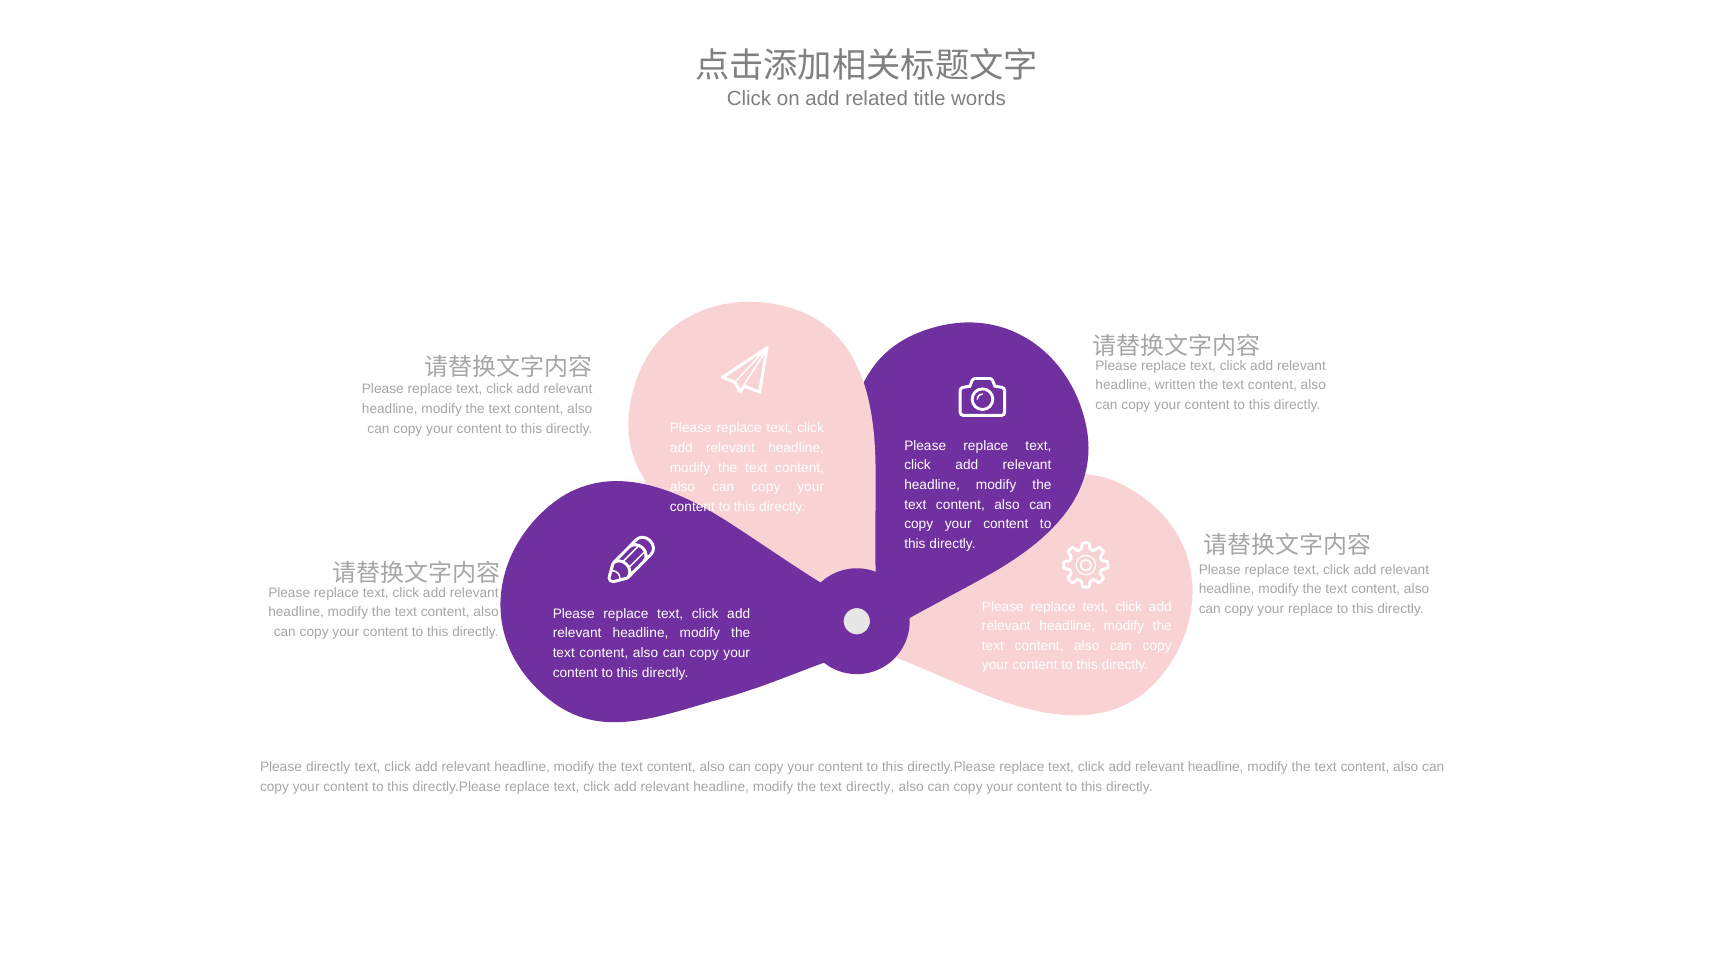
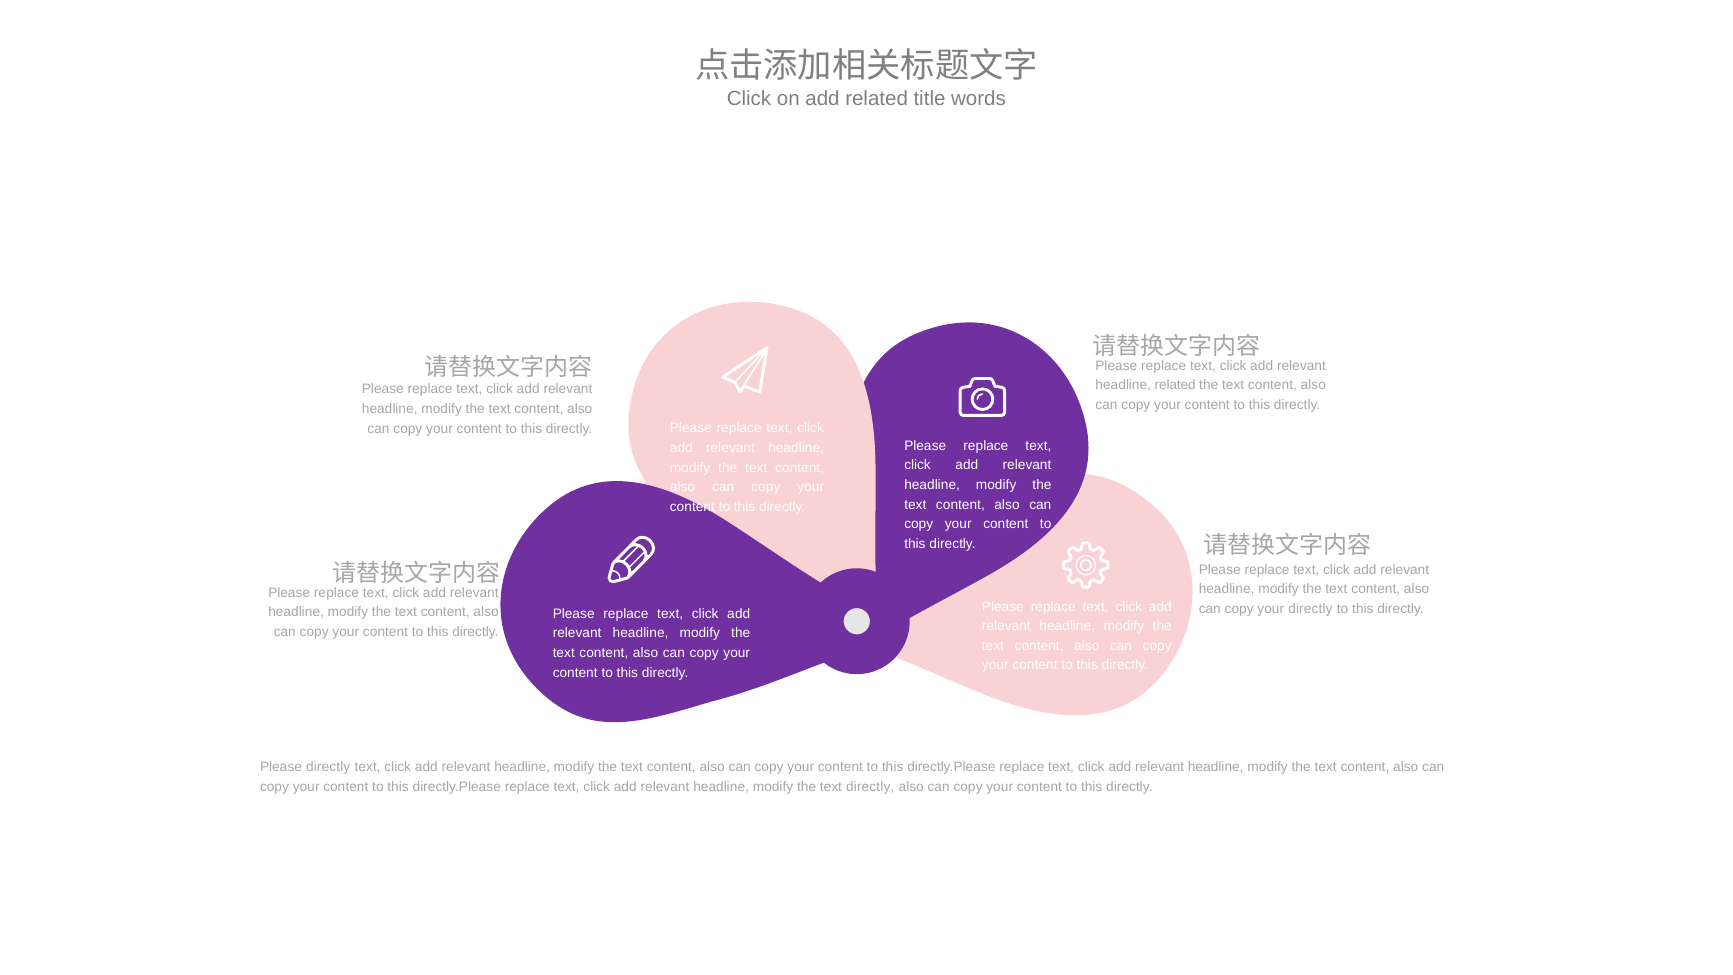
headline written: written -> related
your replace: replace -> directly
